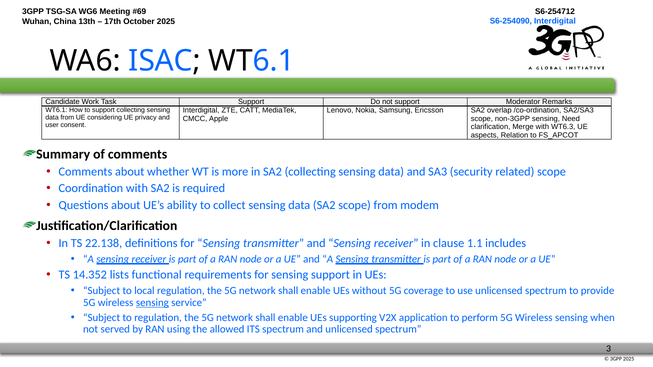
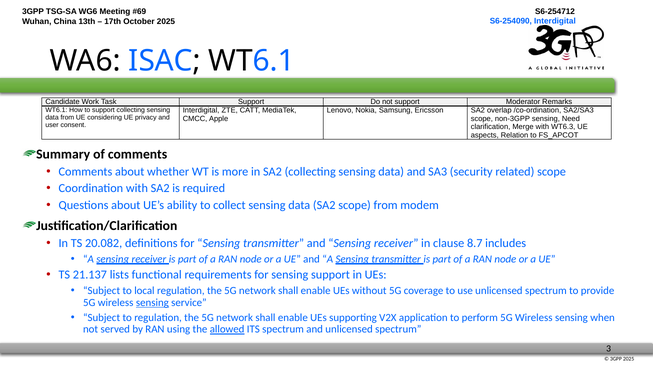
22.138: 22.138 -> 20.082
1.1: 1.1 -> 8.7
14.352: 14.352 -> 21.137
allowed underline: none -> present
